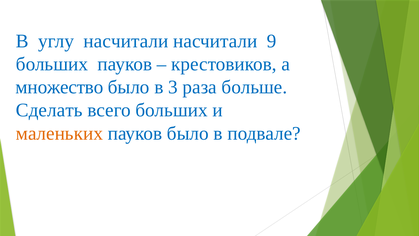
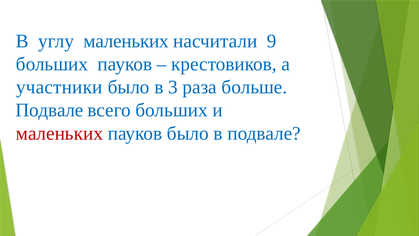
углу насчитали: насчитали -> маленьких
множество: множество -> участники
Сделать at (49, 110): Сделать -> Подвале
маленьких at (59, 133) colour: orange -> red
